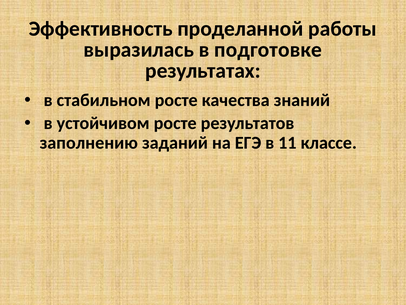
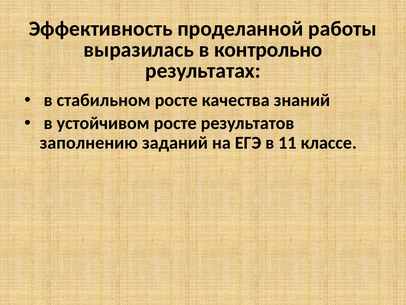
подготовке: подготовке -> контрольно
